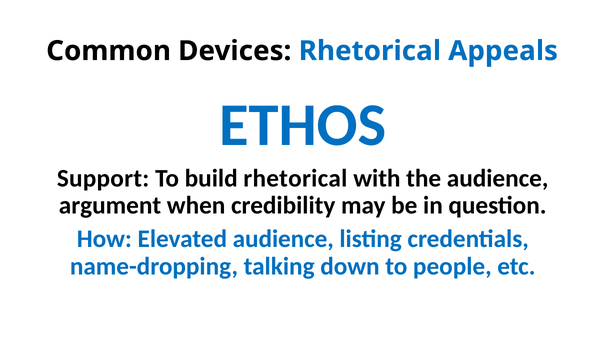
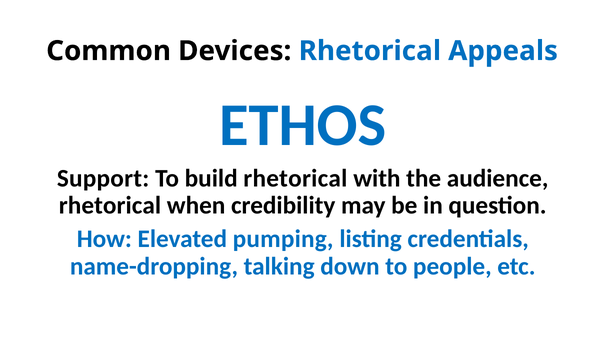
argument at (110, 205): argument -> rhetorical
Elevated audience: audience -> pumping
